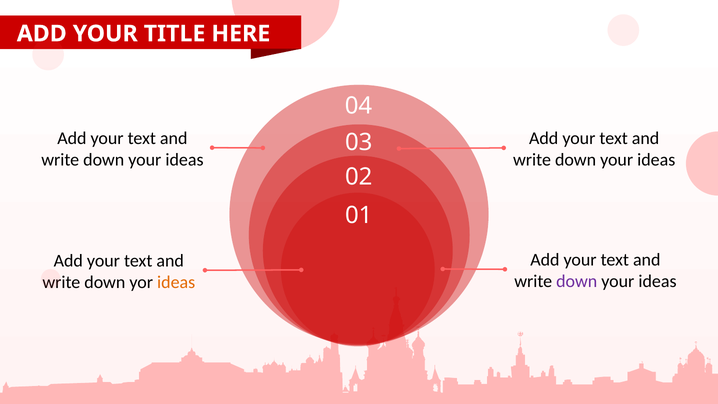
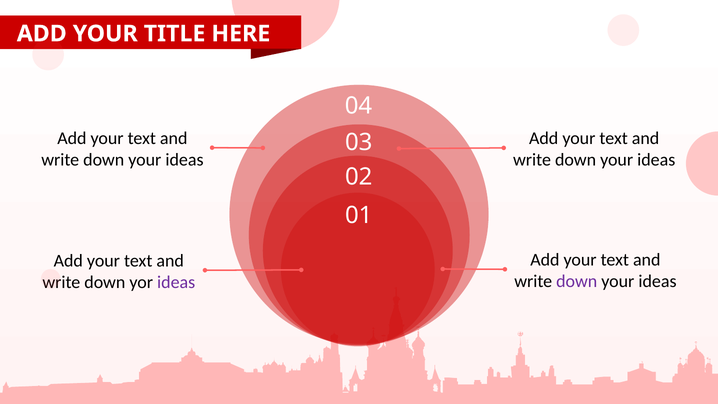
ideas at (176, 282) colour: orange -> purple
